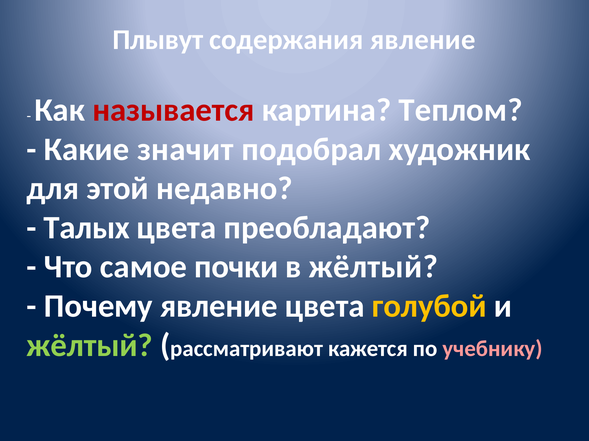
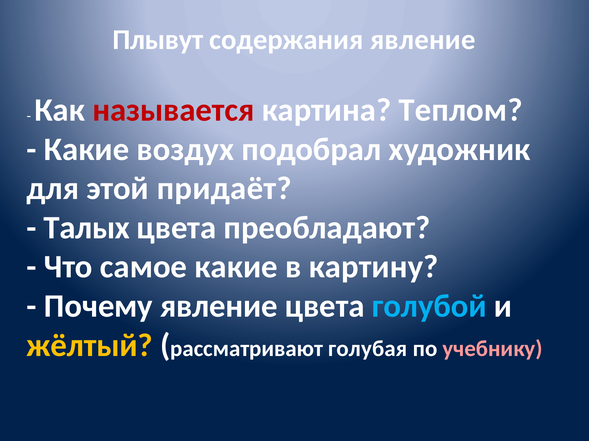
значит: значит -> воздух
недавно: недавно -> придаёт
самое почки: почки -> какие
в жёлтый: жёлтый -> картину
голубой colour: yellow -> light blue
жёлтый at (90, 346) colour: light green -> yellow
кажется: кажется -> голубая
